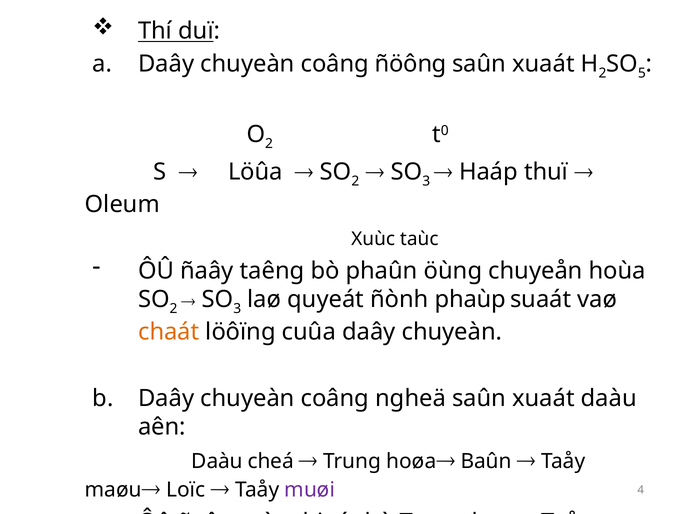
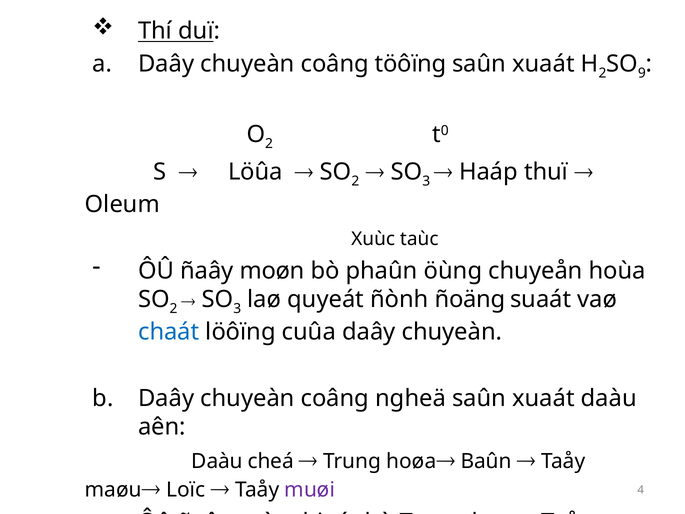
ñöông: ñöông -> töôïng
5: 5 -> 9
taêng: taêng -> moøn
phaùp: phaùp -> ñoäng
chaát at (169, 332) colour: orange -> blue
